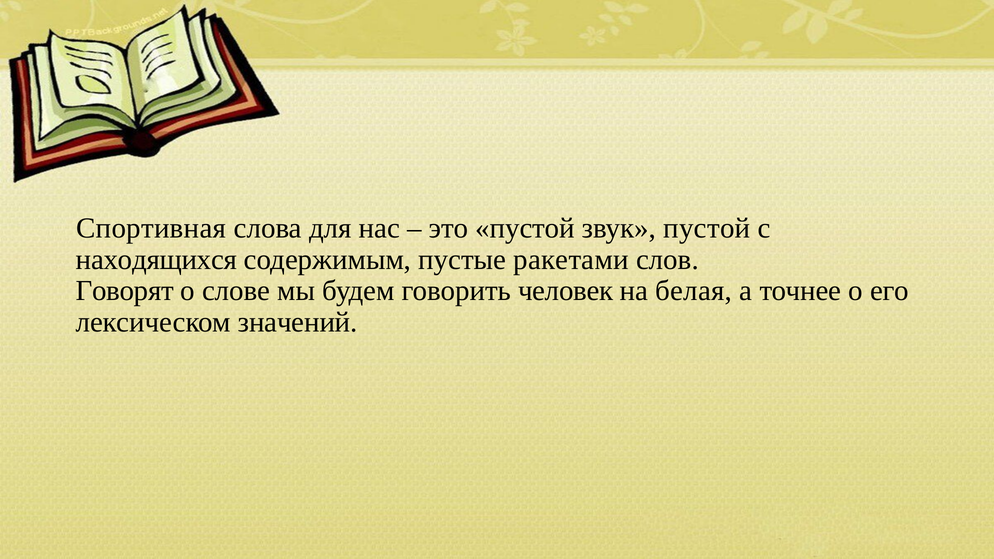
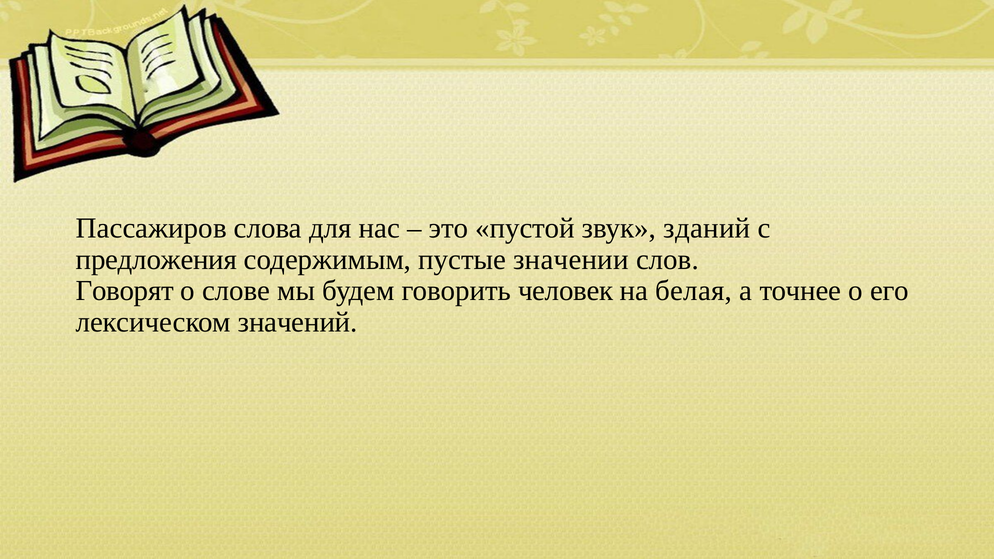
Спортивная: Спортивная -> Пассажиров
звук пустой: пустой -> зданий
находящихся: находящихся -> предложения
ракетами: ракетами -> значении
